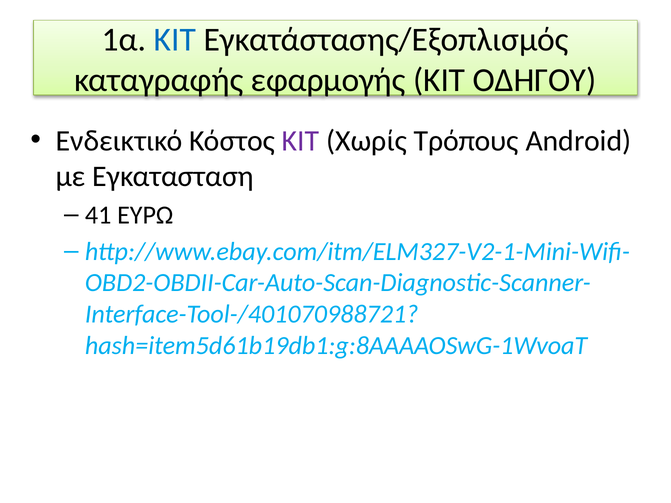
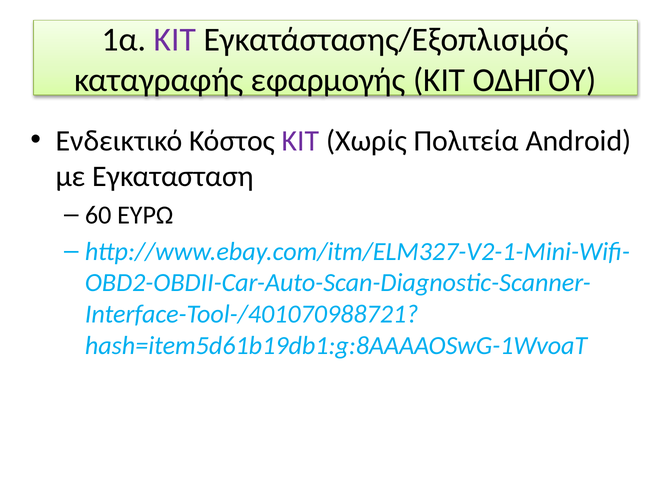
ΚΙΤ at (175, 40) colour: blue -> purple
Τρόπους: Τρόπους -> Πολιτεία
41: 41 -> 60
